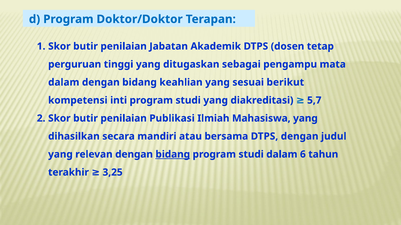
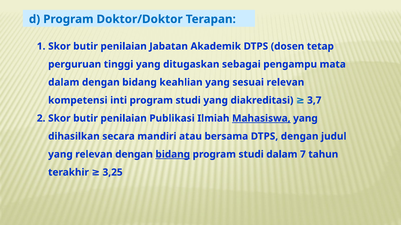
sesuai berikut: berikut -> relevan
5,7: 5,7 -> 3,7
Mahasiswa underline: none -> present
6: 6 -> 7
